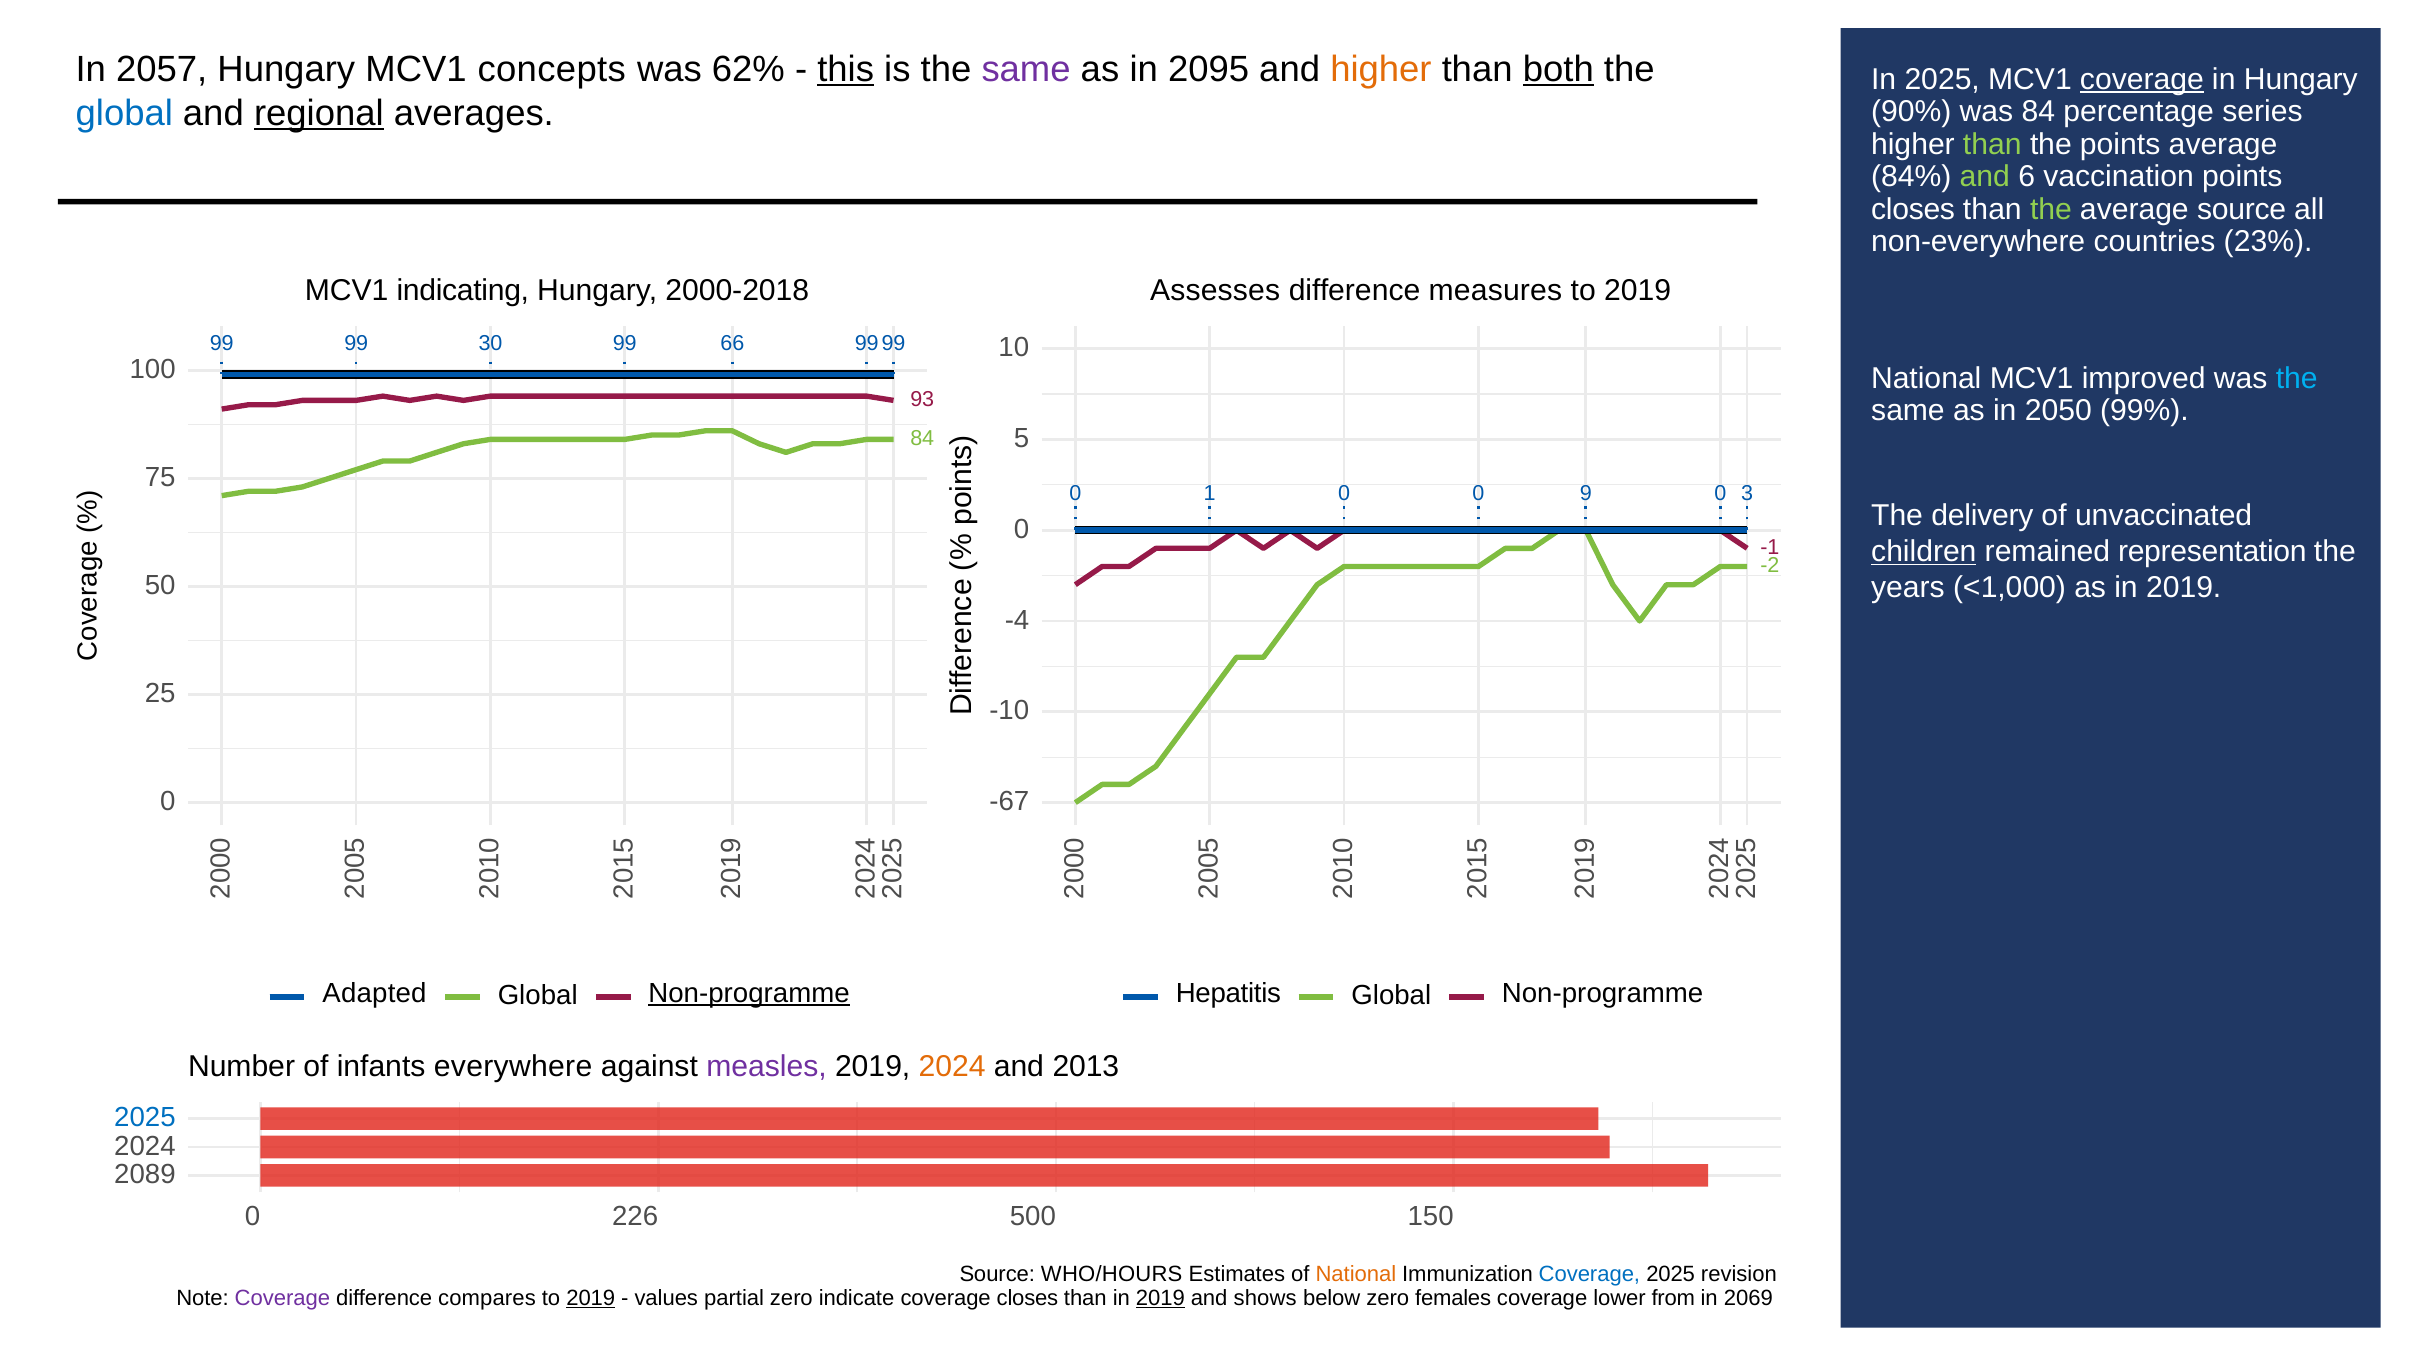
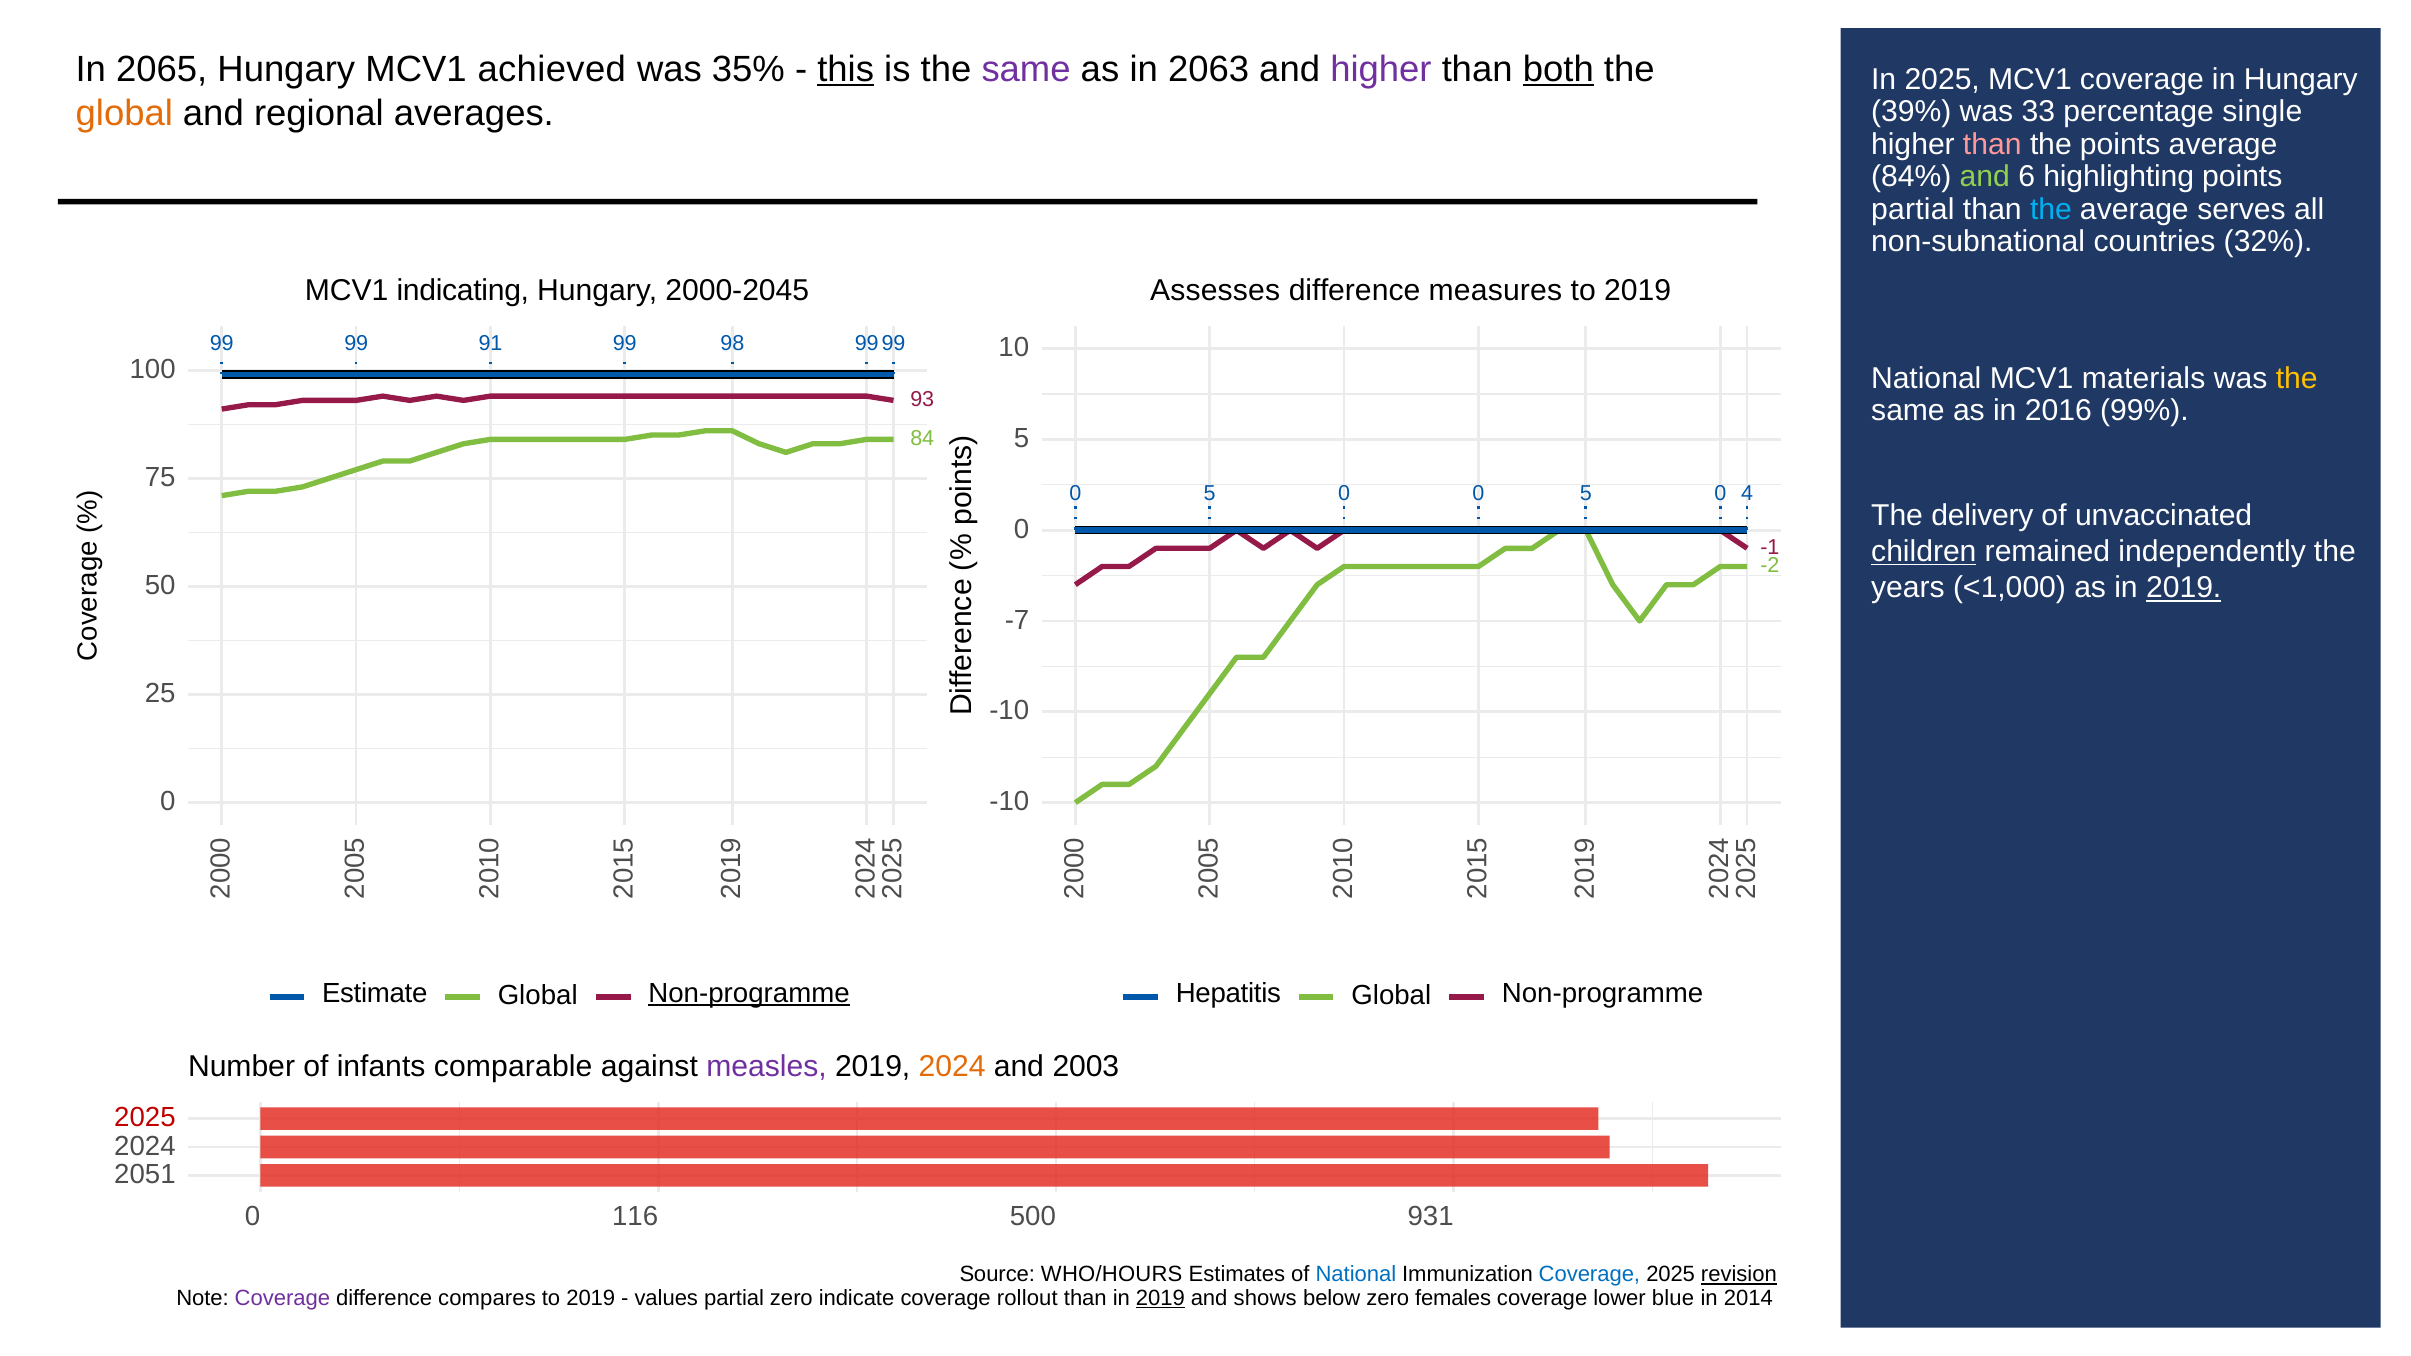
2057: 2057 -> 2065
concepts: concepts -> achieved
62%: 62% -> 35%
2095: 2095 -> 2063
higher at (1381, 69) colour: orange -> purple
coverage at (2142, 79) underline: present -> none
global at (124, 113) colour: blue -> orange
regional underline: present -> none
90%: 90% -> 39%
was 84: 84 -> 33
series: series -> single
than at (1992, 144) colour: light green -> pink
vaccination: vaccination -> highlighting
closes at (1913, 209): closes -> partial
the at (2051, 209) colour: light green -> light blue
average source: source -> serves
non-everywhere: non-everywhere -> non-subnational
23%: 23% -> 32%
2000-2018: 2000-2018 -> 2000-2045
30: 30 -> 91
66: 66 -> 98
improved: improved -> materials
the at (2297, 378) colour: light blue -> yellow
2050: 2050 -> 2016
1 at (1210, 493): 1 -> 5
9 at (1586, 493): 9 -> 5
0 3: 3 -> 4
representation: representation -> independently
2019 at (2184, 588) underline: none -> present
-4: -4 -> -7
-67 at (1009, 802): -67 -> -10
Adapted: Adapted -> Estimate
everywhere: everywhere -> comparable
2013: 2013 -> 2003
2025 at (145, 1118) colour: blue -> red
2089: 2089 -> 2051
226: 226 -> 116
150: 150 -> 931
National at (1356, 1275) colour: orange -> blue
revision at (1739, 1275) underline: none -> present
2019 at (591, 1298) underline: present -> none
coverage closes: closes -> rollout
from: from -> blue
2069: 2069 -> 2014
